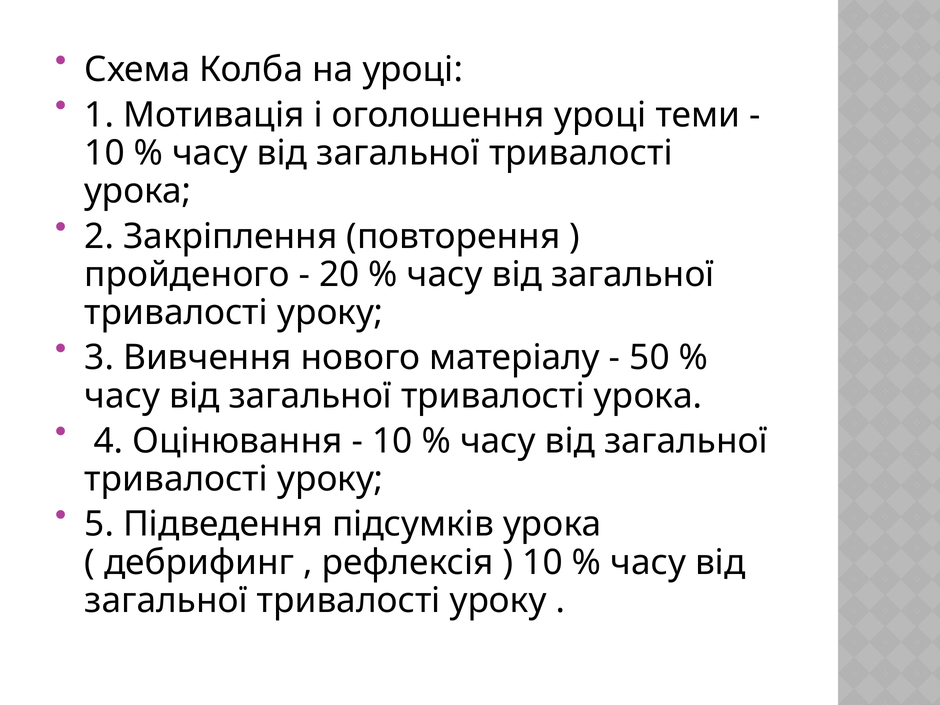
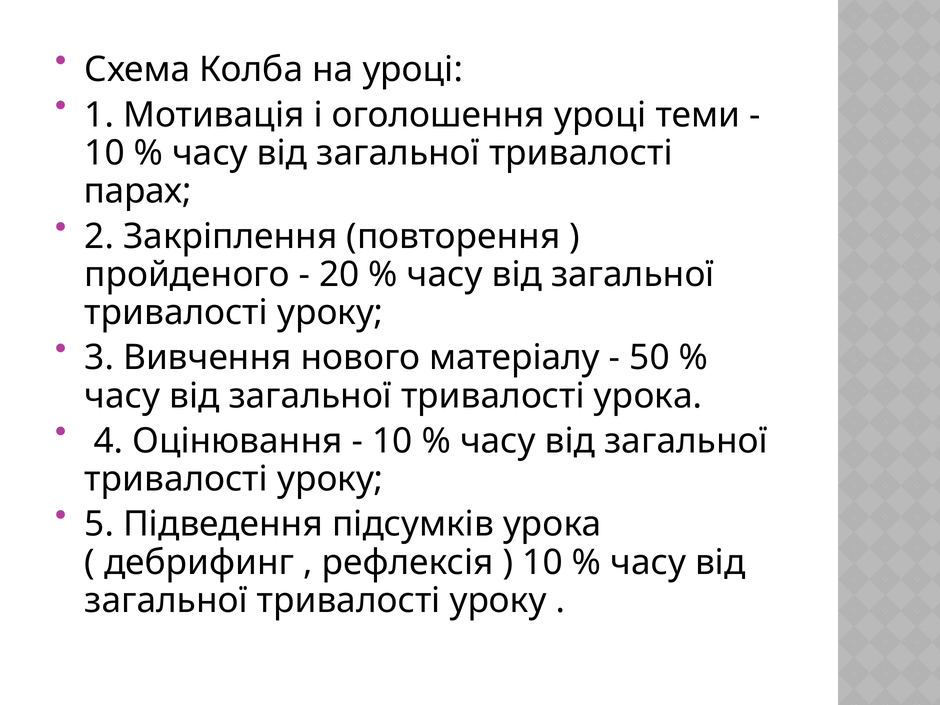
урoка at (138, 191): урoка -> парах
